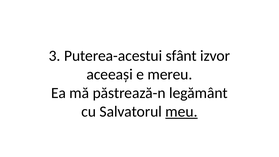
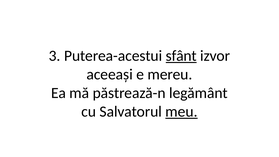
sfânt underline: none -> present
